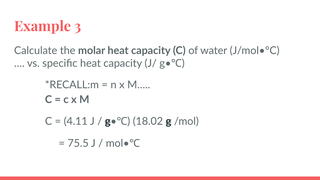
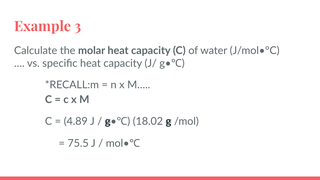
4.11: 4.11 -> 4.89
